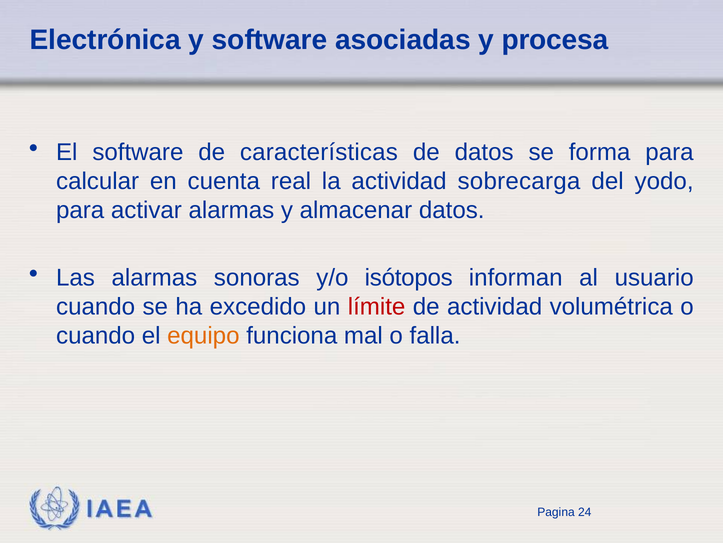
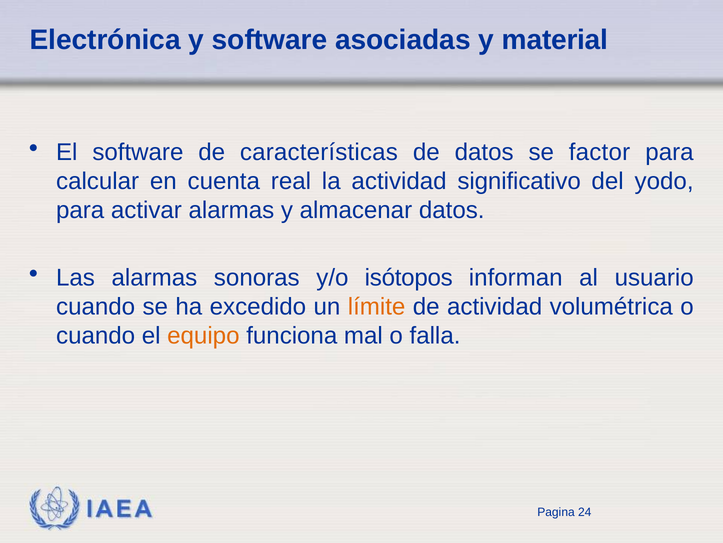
procesa: procesa -> material
forma: forma -> factor
sobrecarga: sobrecarga -> significativo
límite colour: red -> orange
